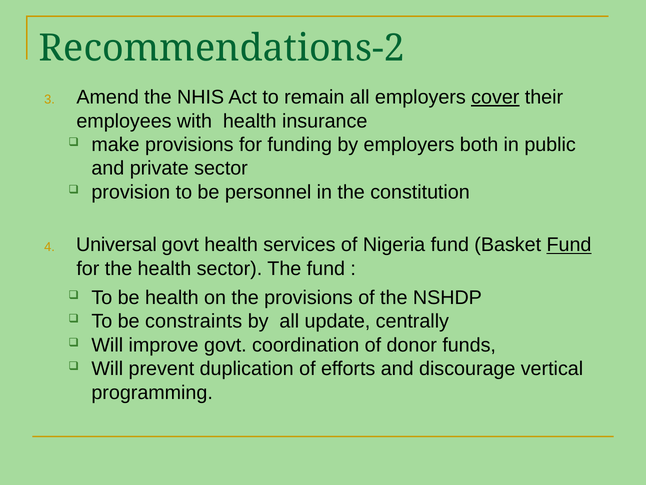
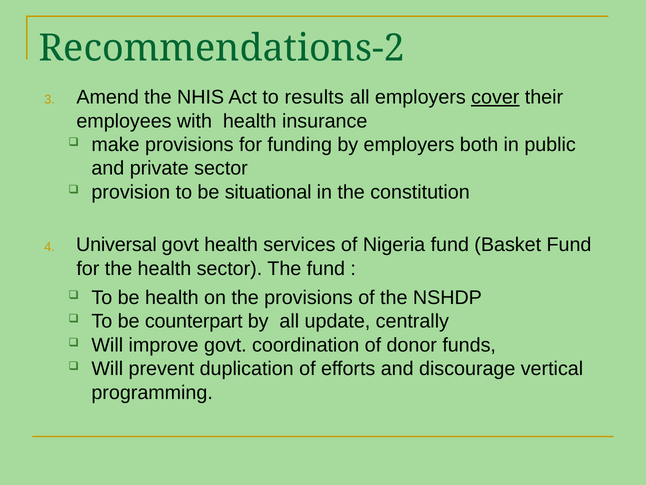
remain: remain -> results
personnel: personnel -> situational
Fund at (569, 245) underline: present -> none
constraints: constraints -> counterpart
